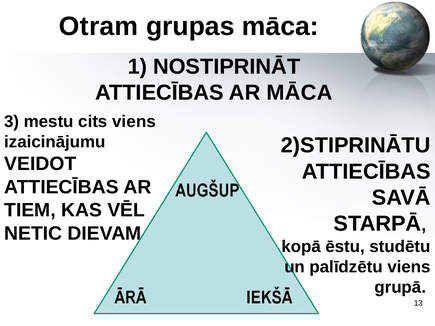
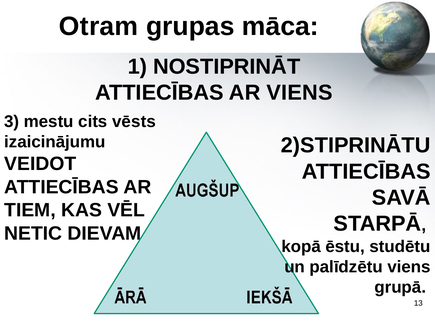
AR MĀCA: MĀCA -> VIENS
cits viens: viens -> vēsts
